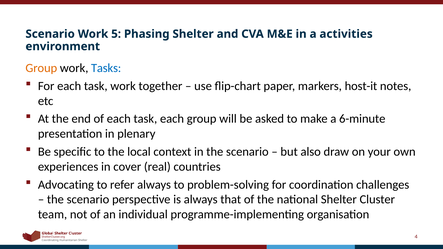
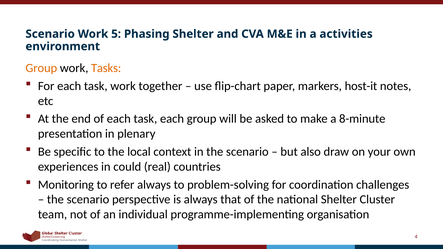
Tasks colour: blue -> orange
6-minute: 6-minute -> 8-minute
cover: cover -> could
Advocating: Advocating -> Monitoring
